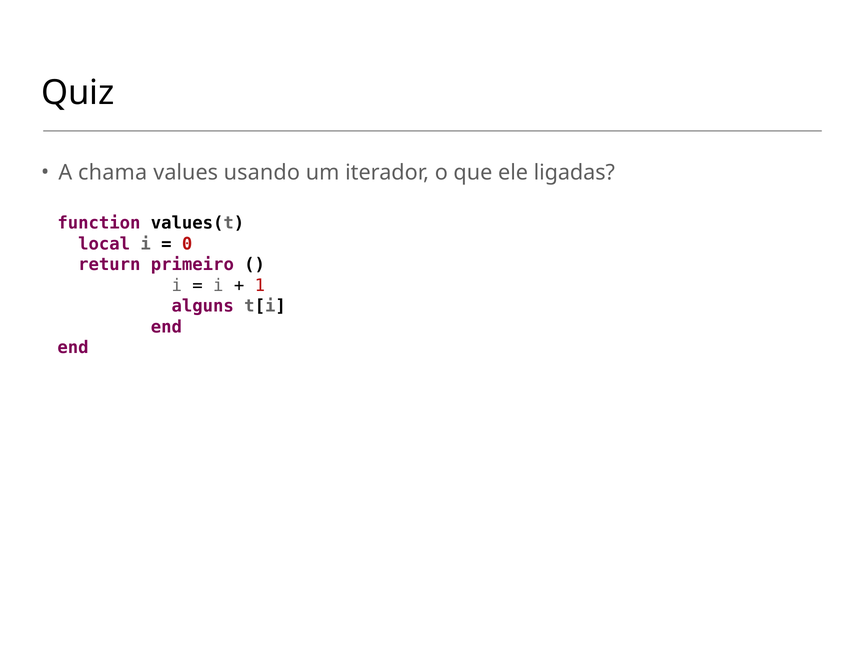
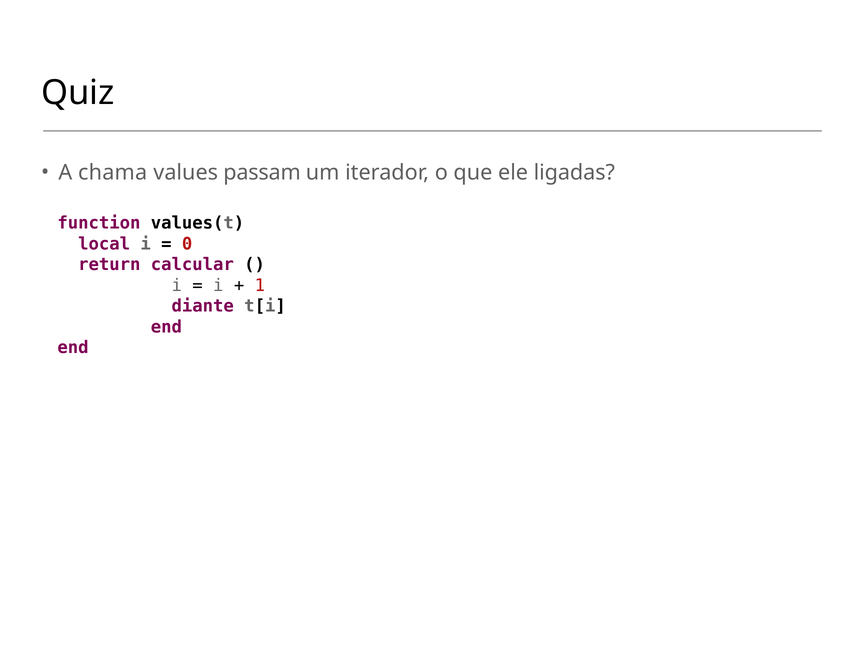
usando: usando -> passam
primeiro: primeiro -> calcular
alguns: alguns -> diante
